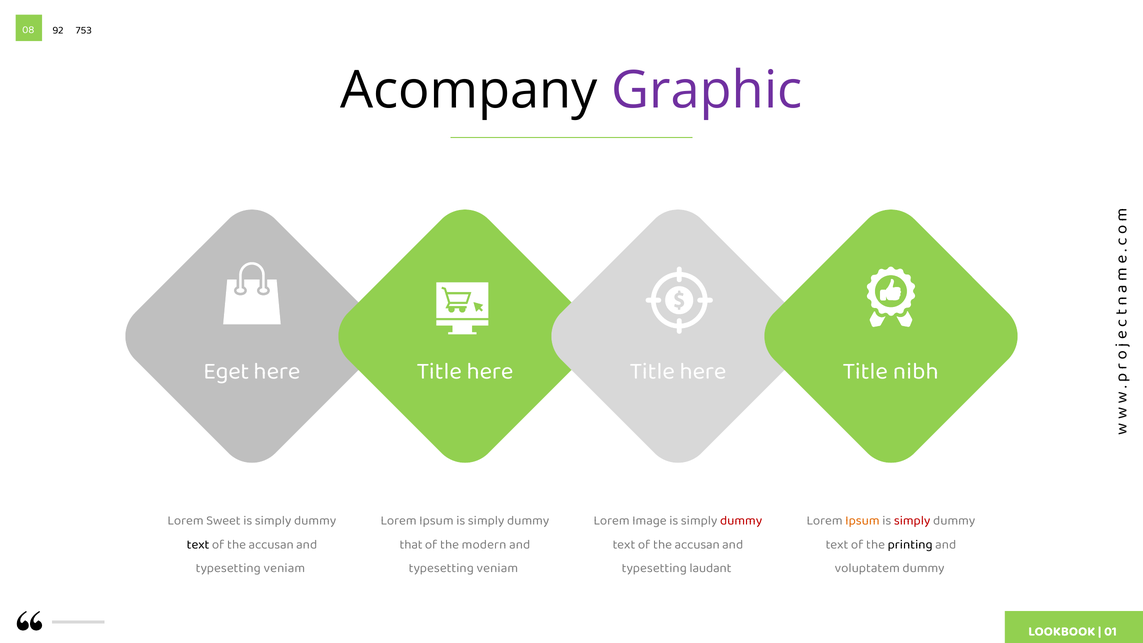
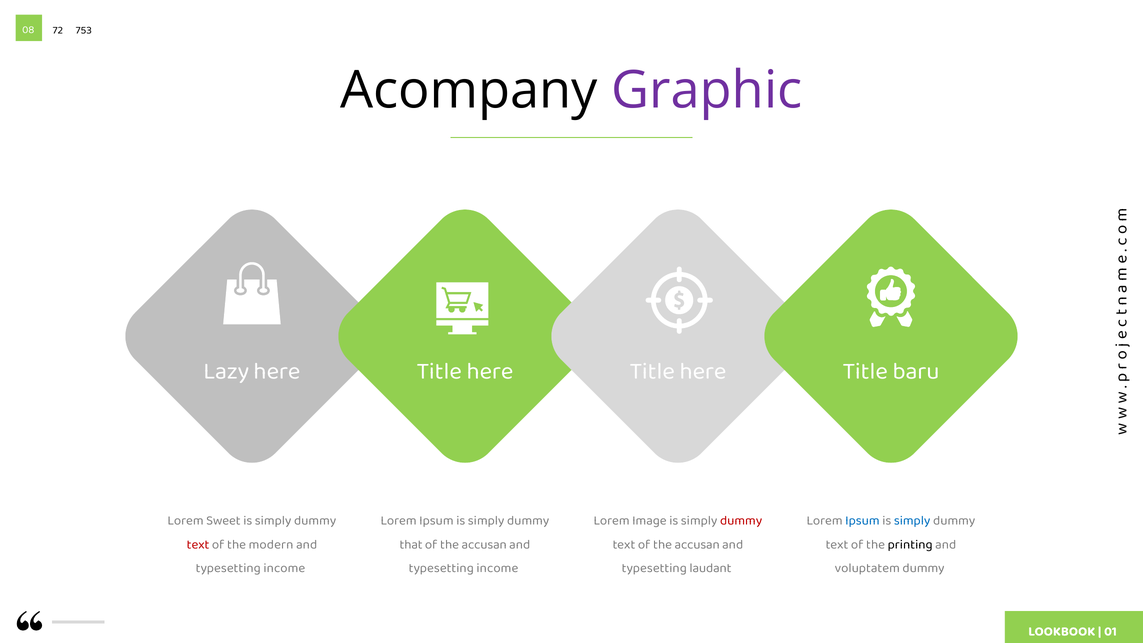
92: 92 -> 72
Eget: Eget -> Lazy
nibh: nibh -> baru
Ipsum at (862, 521) colour: orange -> blue
simply at (912, 521) colour: red -> blue
text at (198, 544) colour: black -> red
accusan at (271, 544): accusan -> modern
modern at (484, 544): modern -> accusan
veniam at (284, 568): veniam -> income
veniam at (497, 568): veniam -> income
